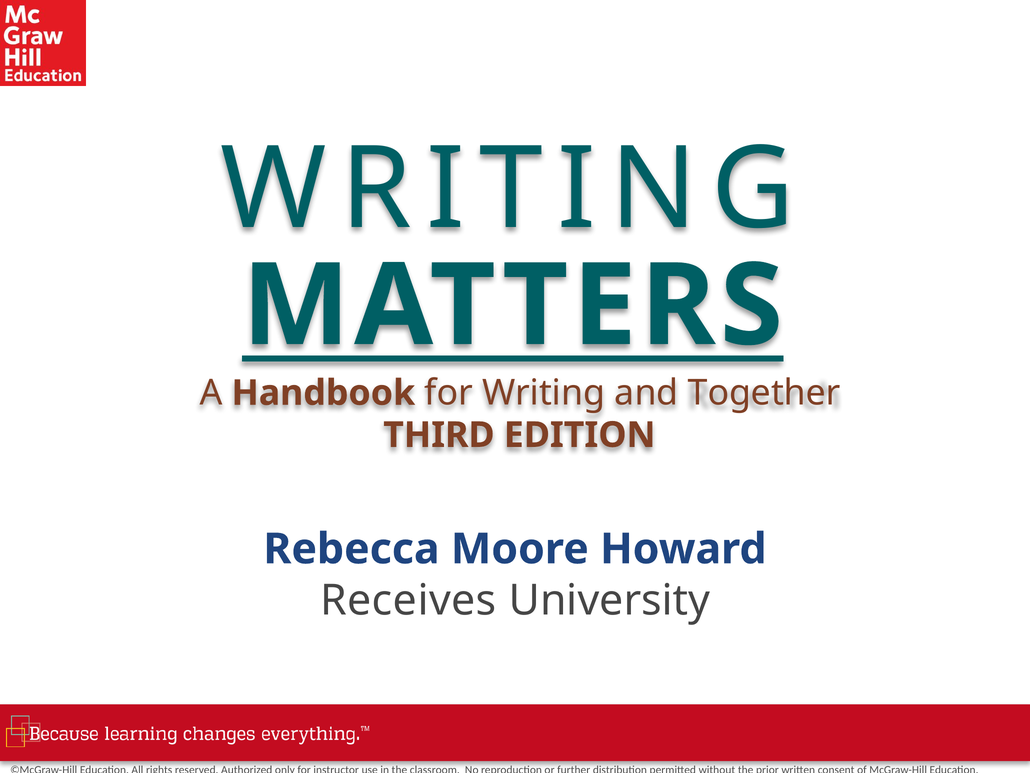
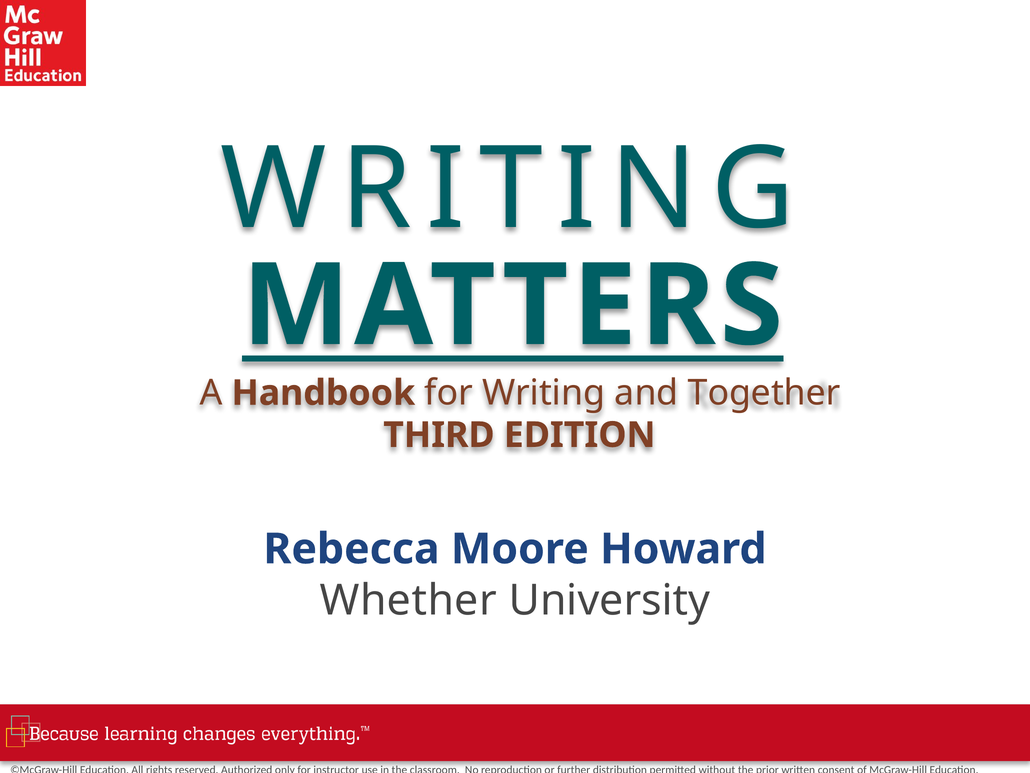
Receives: Receives -> Whether
